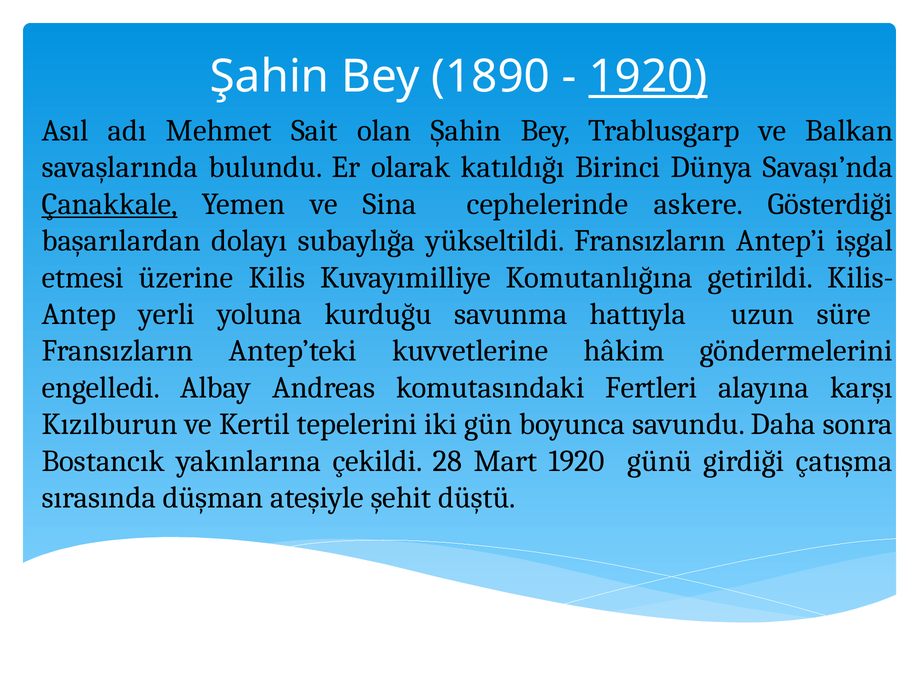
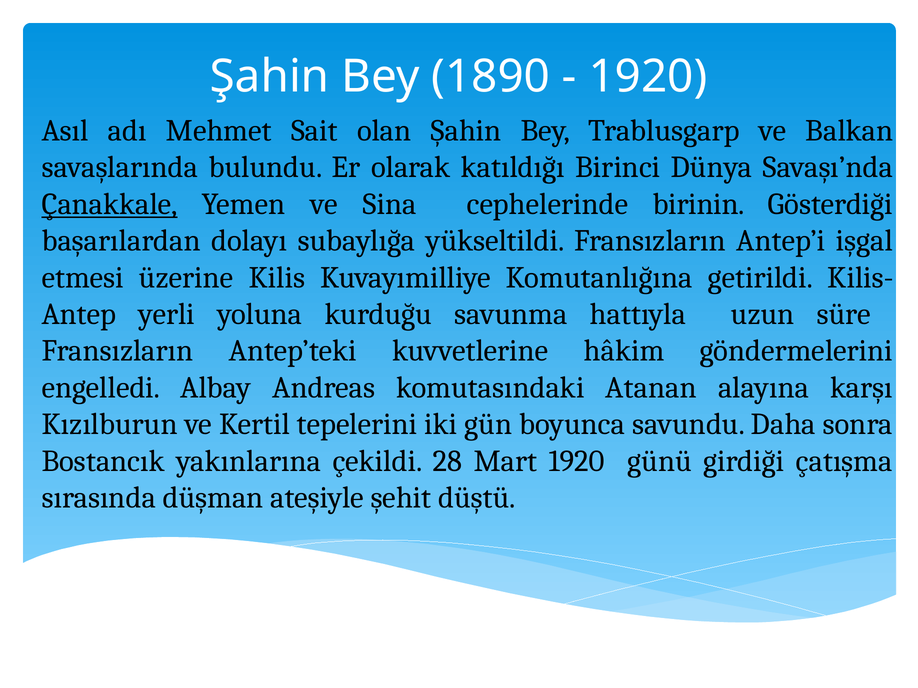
1920 at (648, 77) underline: present -> none
askere: askere -> birinin
Fertleri: Fertleri -> Atanan
